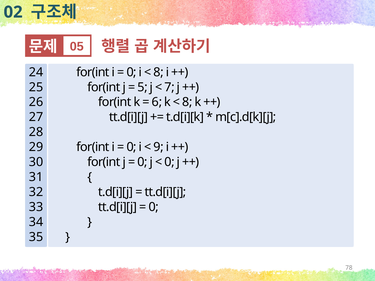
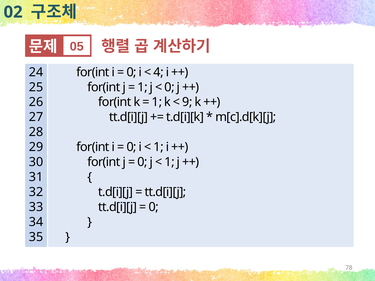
8 at (159, 72): 8 -> 4
5 at (143, 87): 5 -> 1
7 at (170, 87): 7 -> 0
6 at (157, 102): 6 -> 1
8 at (187, 102): 8 -> 9
9 at (159, 147): 9 -> 1
0 at (170, 162): 0 -> 1
